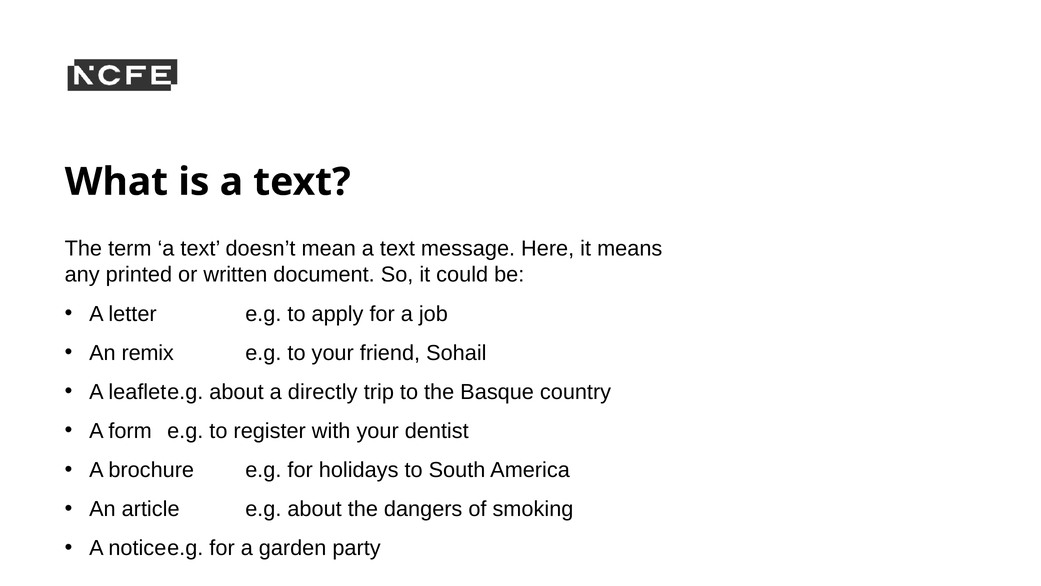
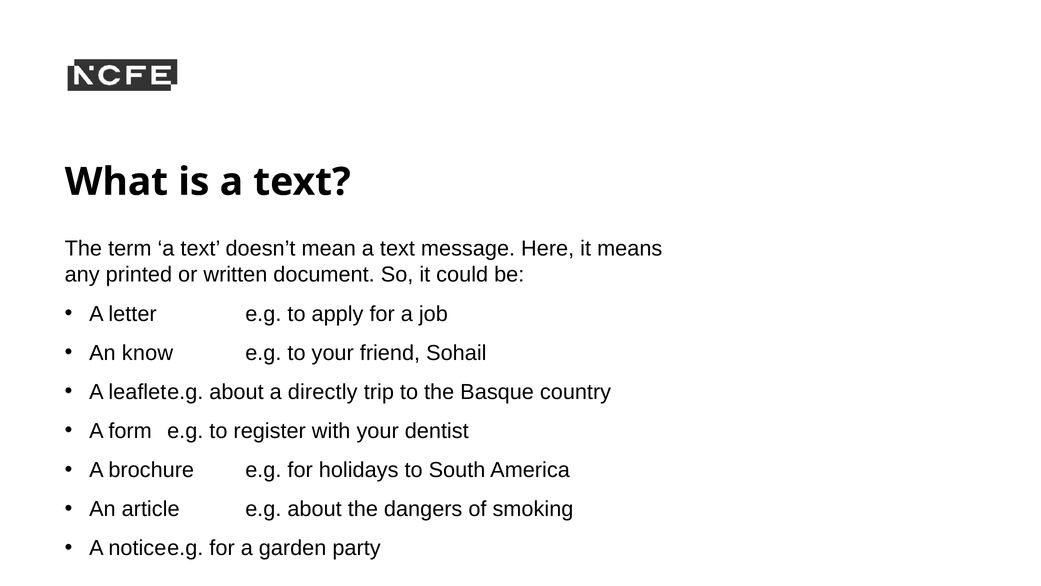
remix: remix -> know
